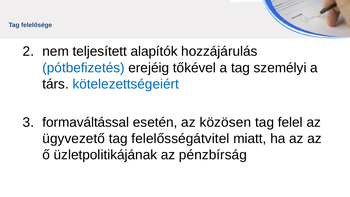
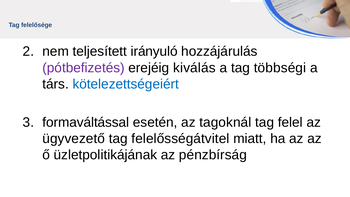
alapítók: alapítók -> irányuló
pótbefizetés colour: blue -> purple
tőkével: tőkével -> kiválás
személyi: személyi -> többségi
közösen: közösen -> tagoknál
